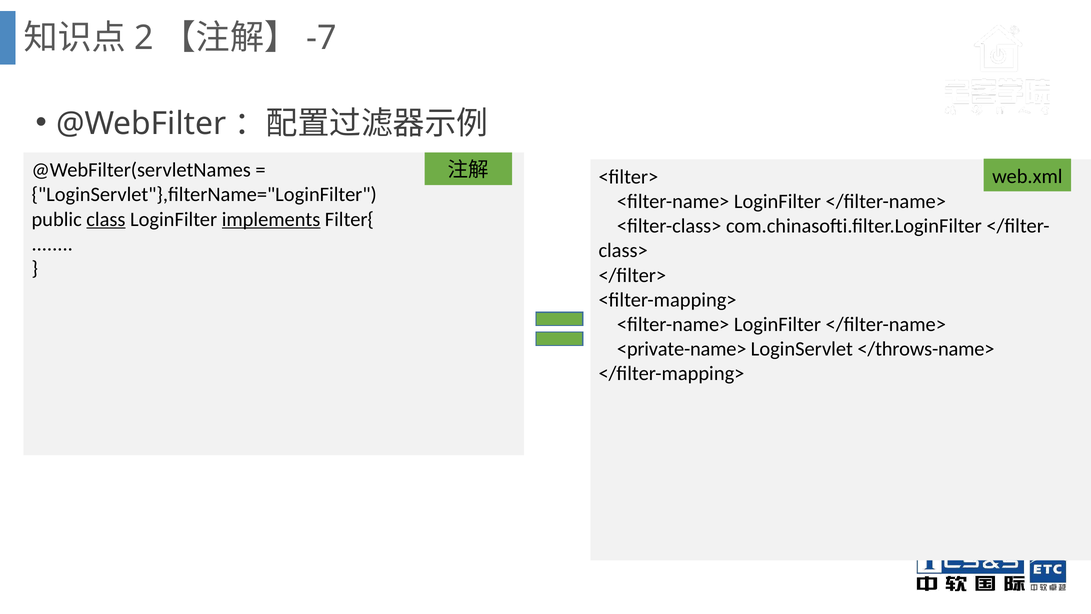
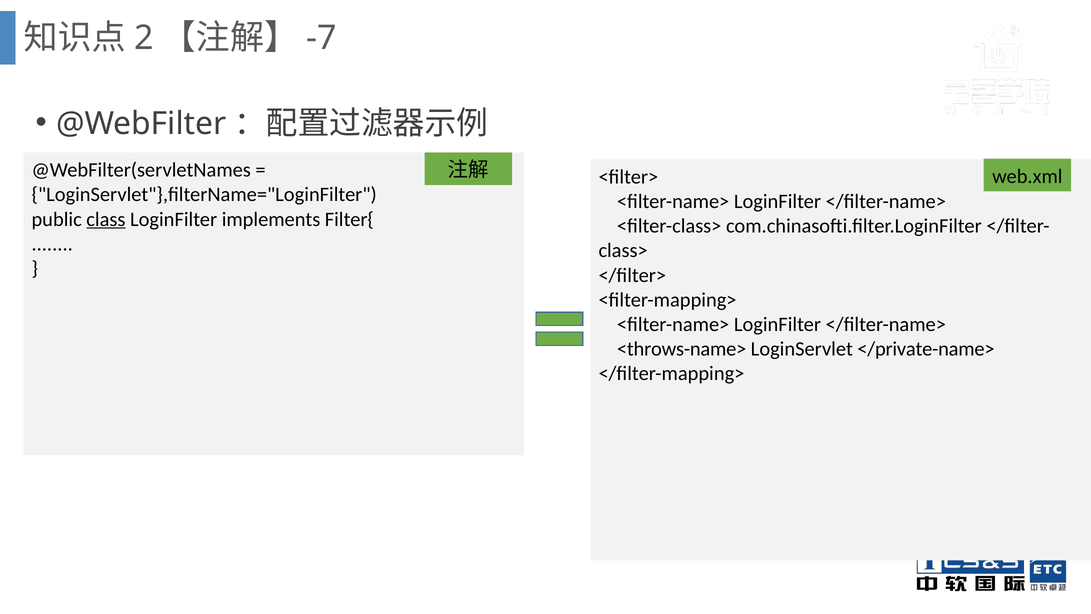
implements underline: present -> none
<private-name>: <private-name> -> <throws-name>
</throws-name>: </throws-name> -> </private-name>
